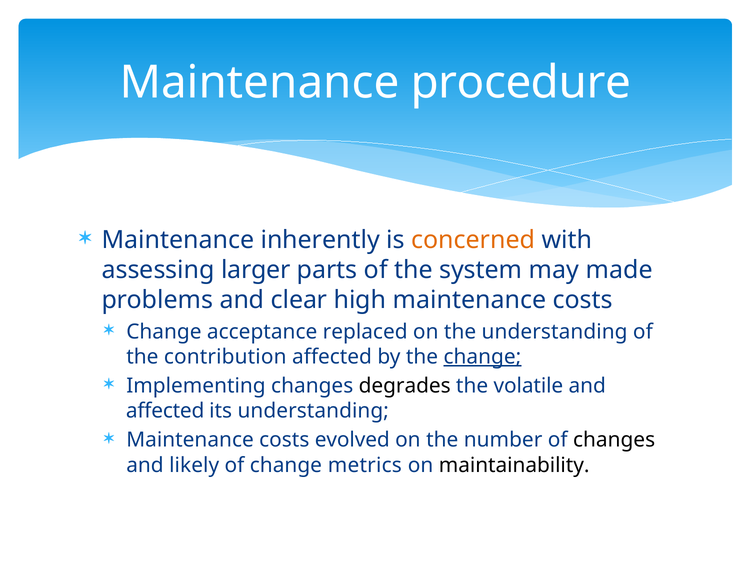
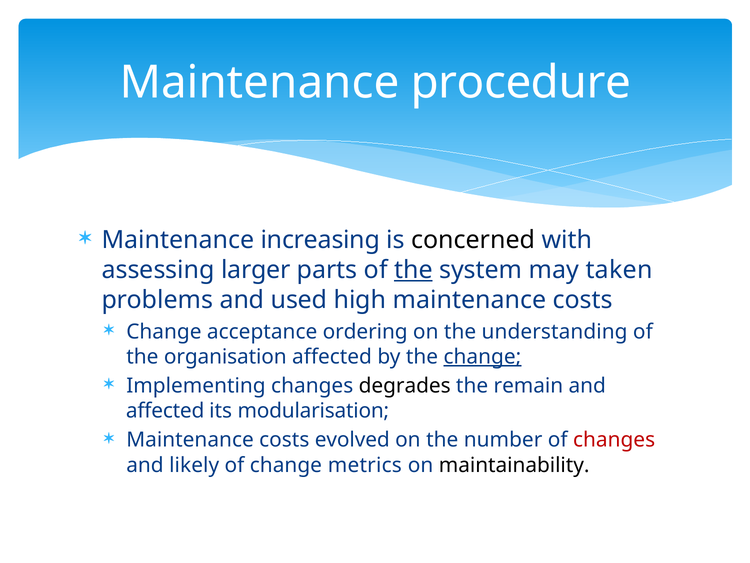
inherently: inherently -> increasing
concerned colour: orange -> black
the at (413, 270) underline: none -> present
made: made -> taken
clear: clear -> used
replaced: replaced -> ordering
contribution: contribution -> organisation
volatile: volatile -> remain
its understanding: understanding -> modularisation
changes at (614, 440) colour: black -> red
